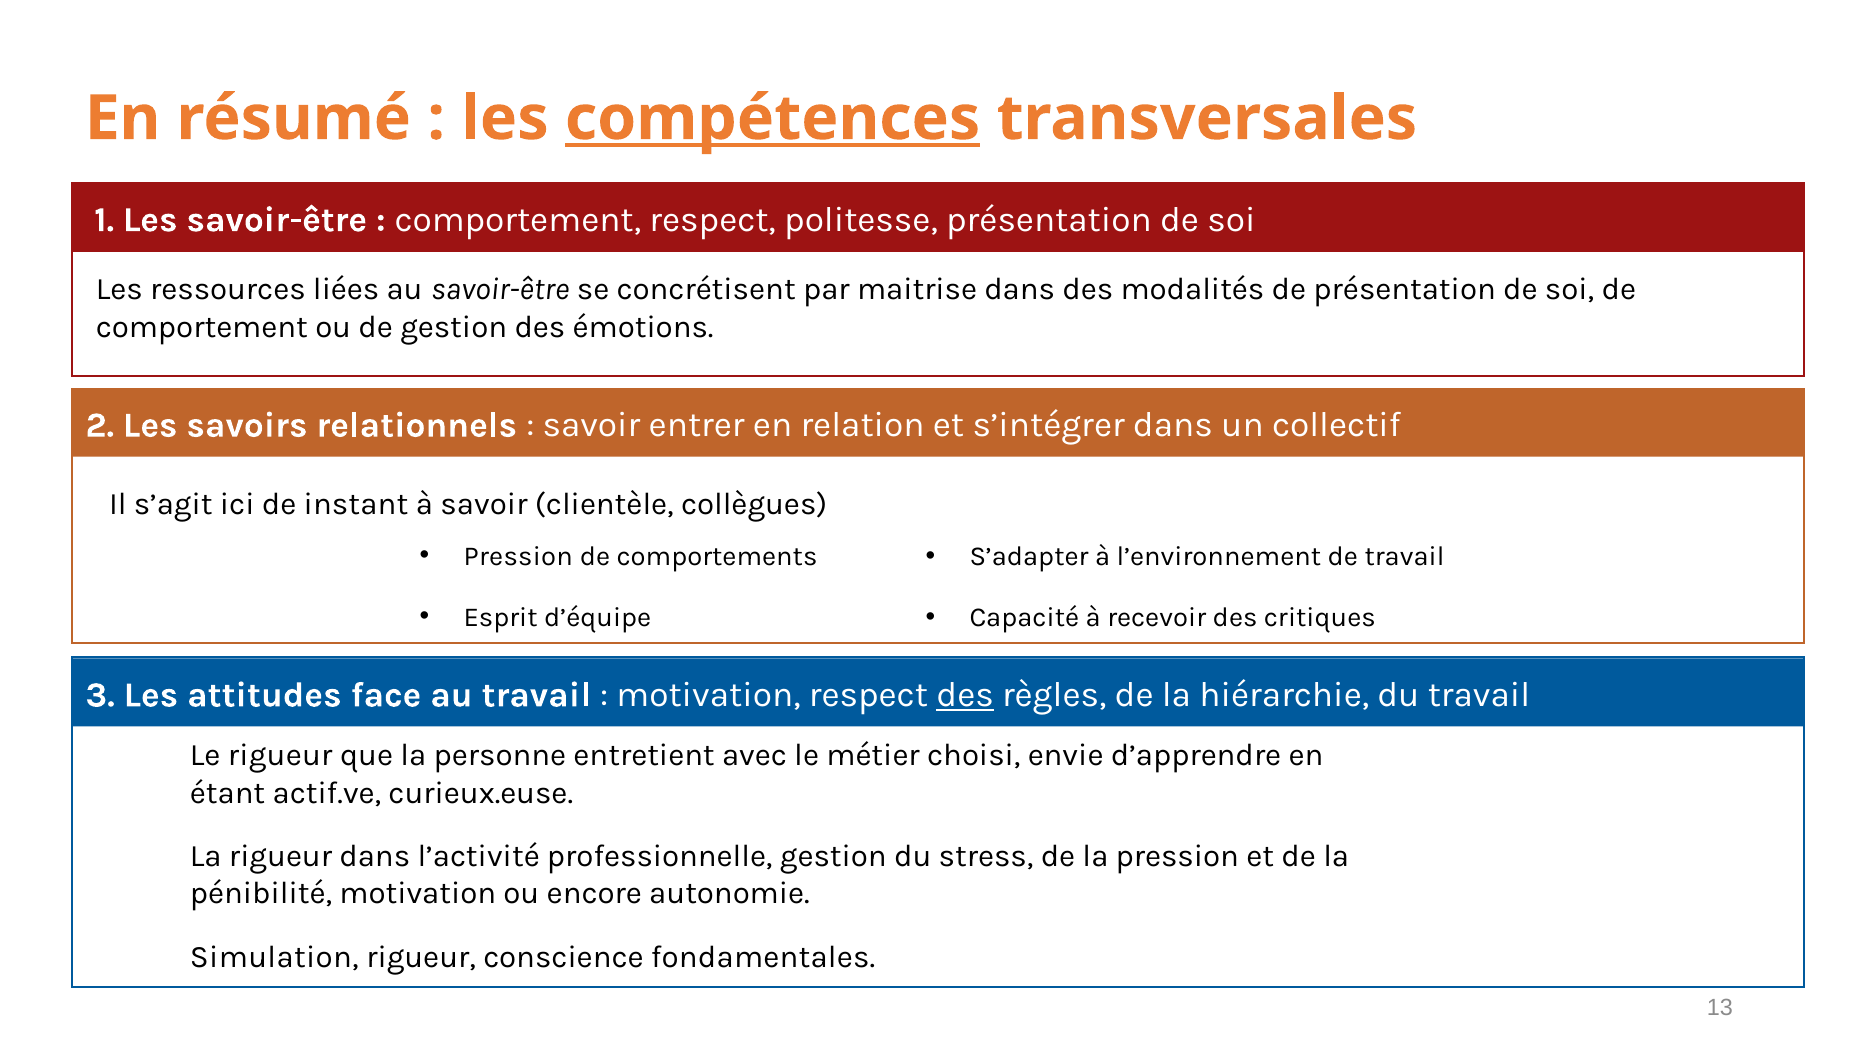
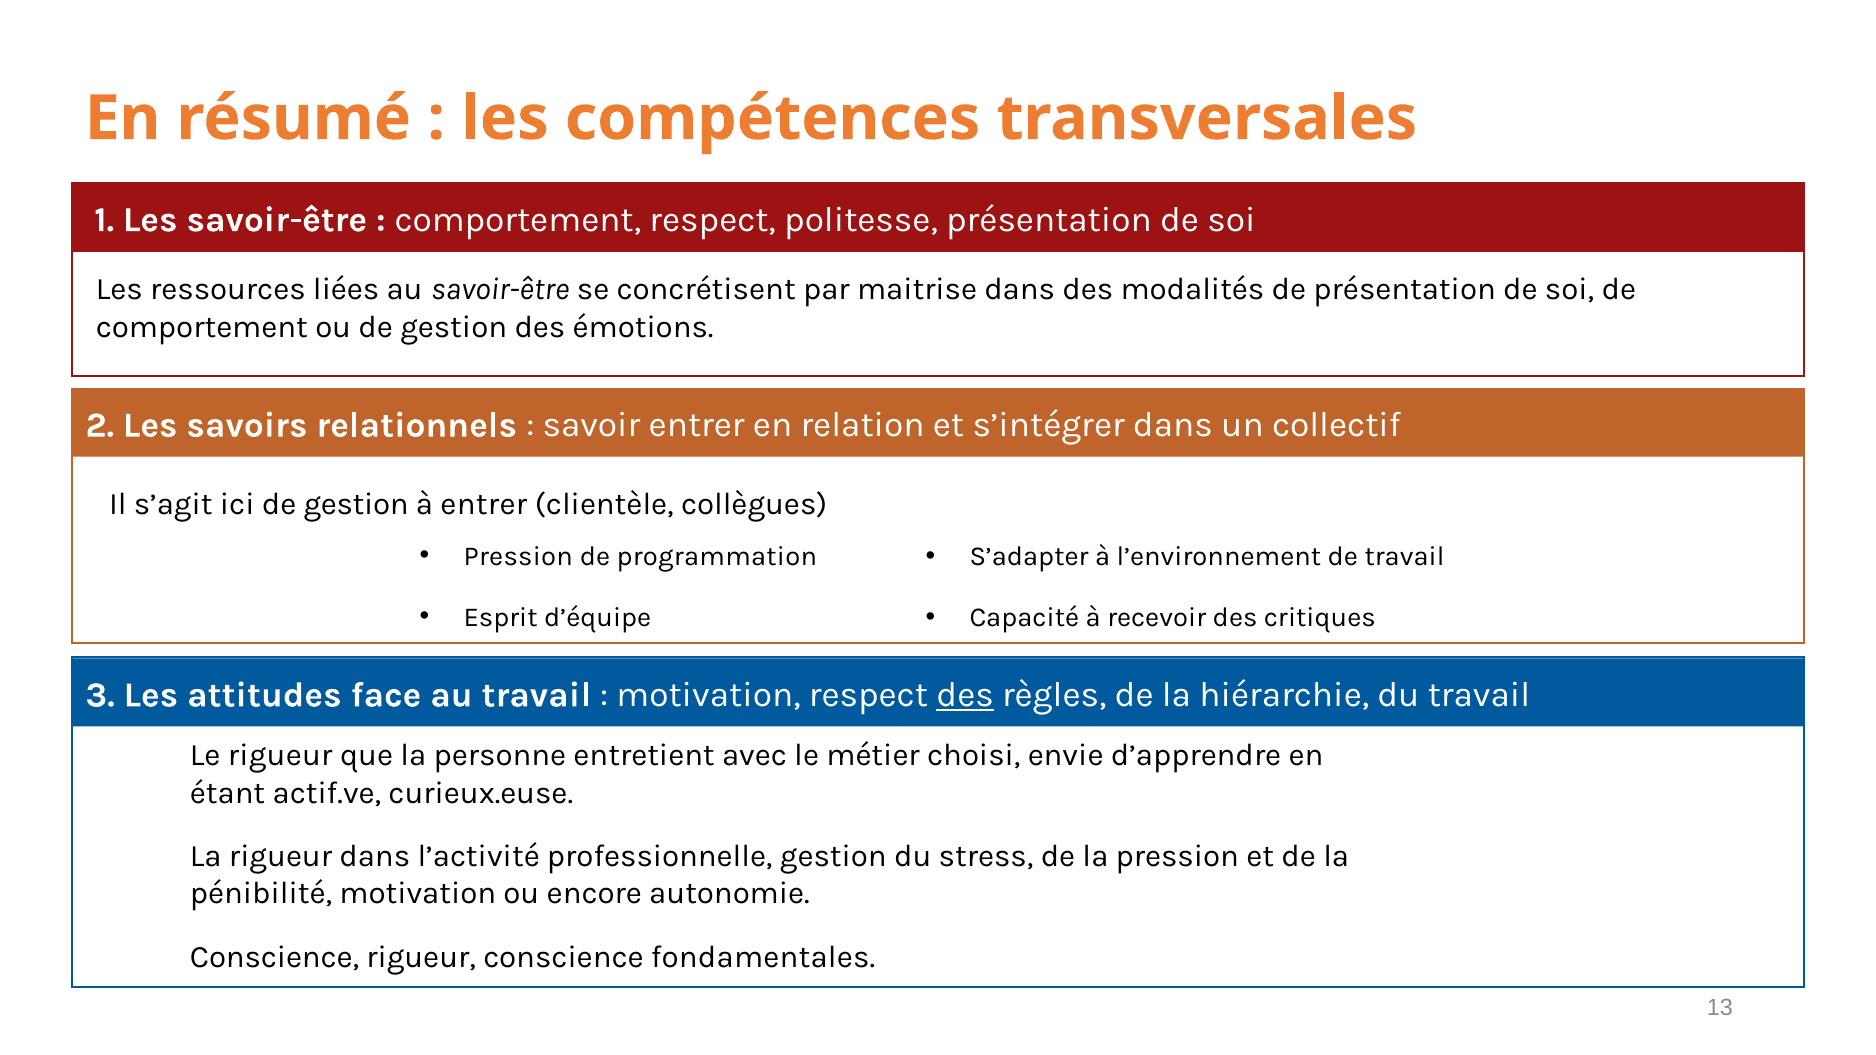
compétences underline: present -> none
ici de instant: instant -> gestion
à savoir: savoir -> entrer
comportements: comportements -> programmation
Simulation at (274, 957): Simulation -> Conscience
